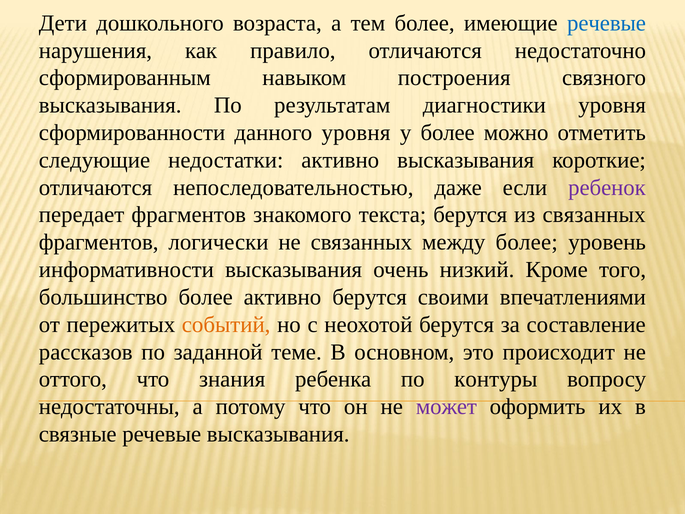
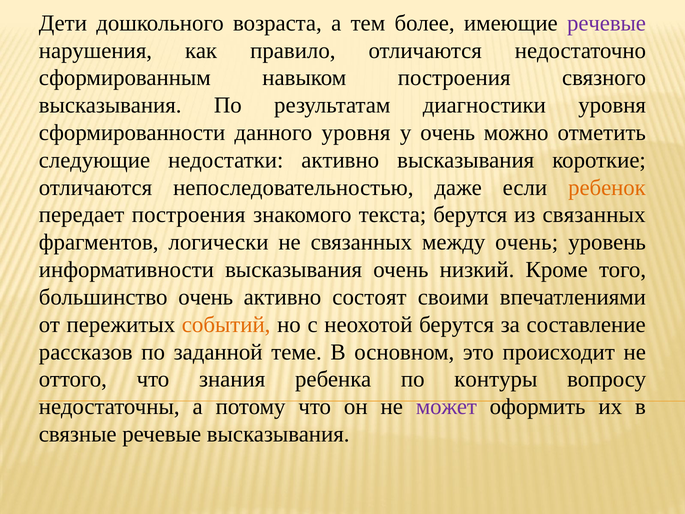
речевые at (607, 23) colour: blue -> purple
у более: более -> очень
ребенок colour: purple -> orange
передает фрагментов: фрагментов -> построения
между более: более -> очень
большинство более: более -> очень
активно берутся: берутся -> состоят
